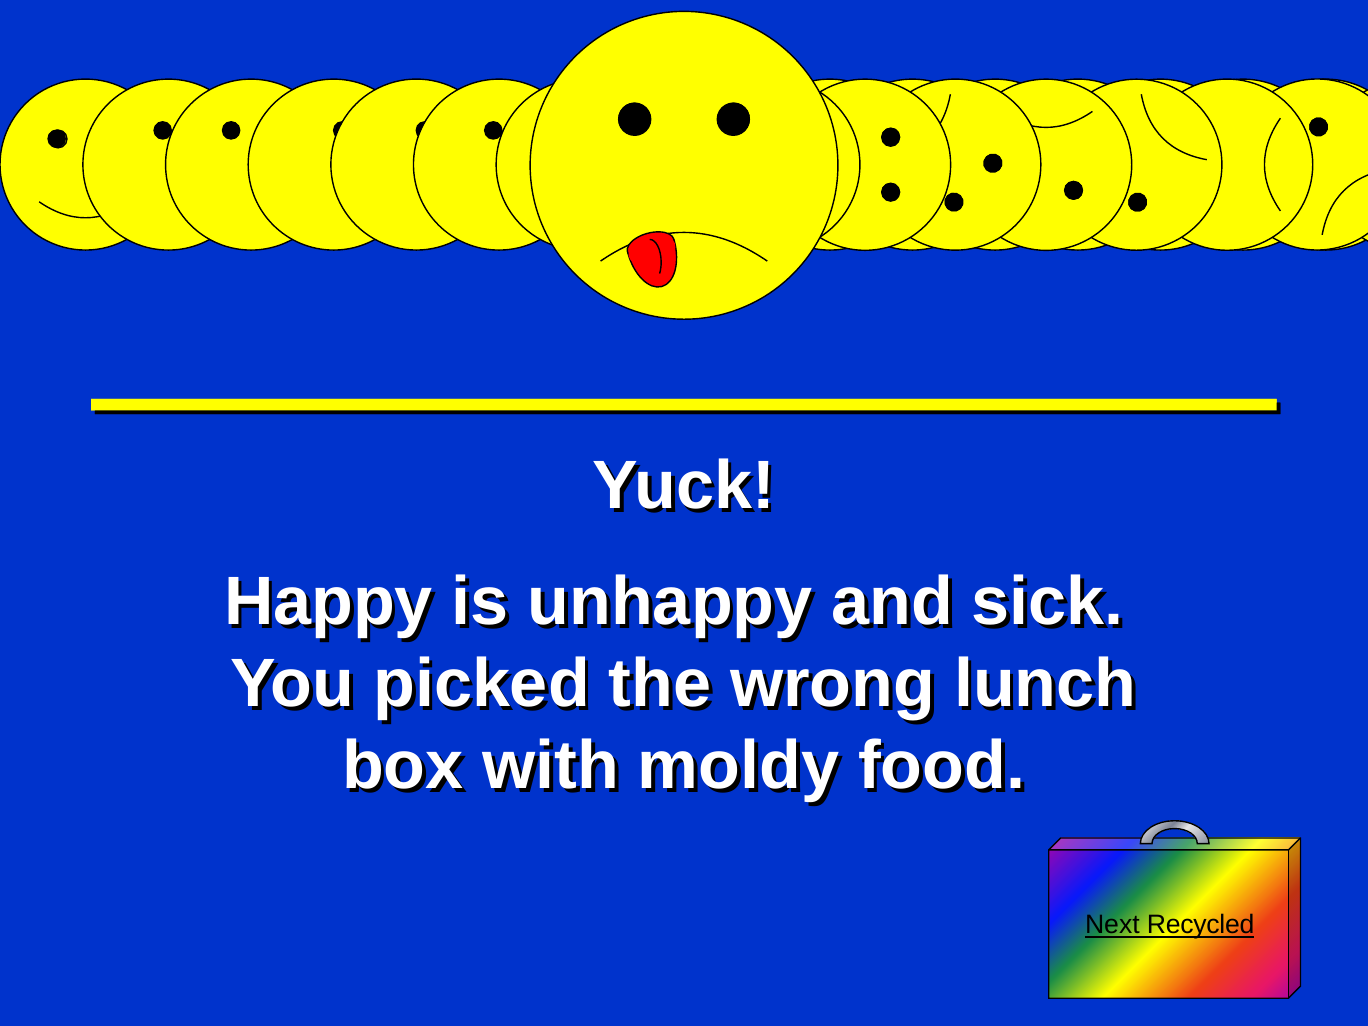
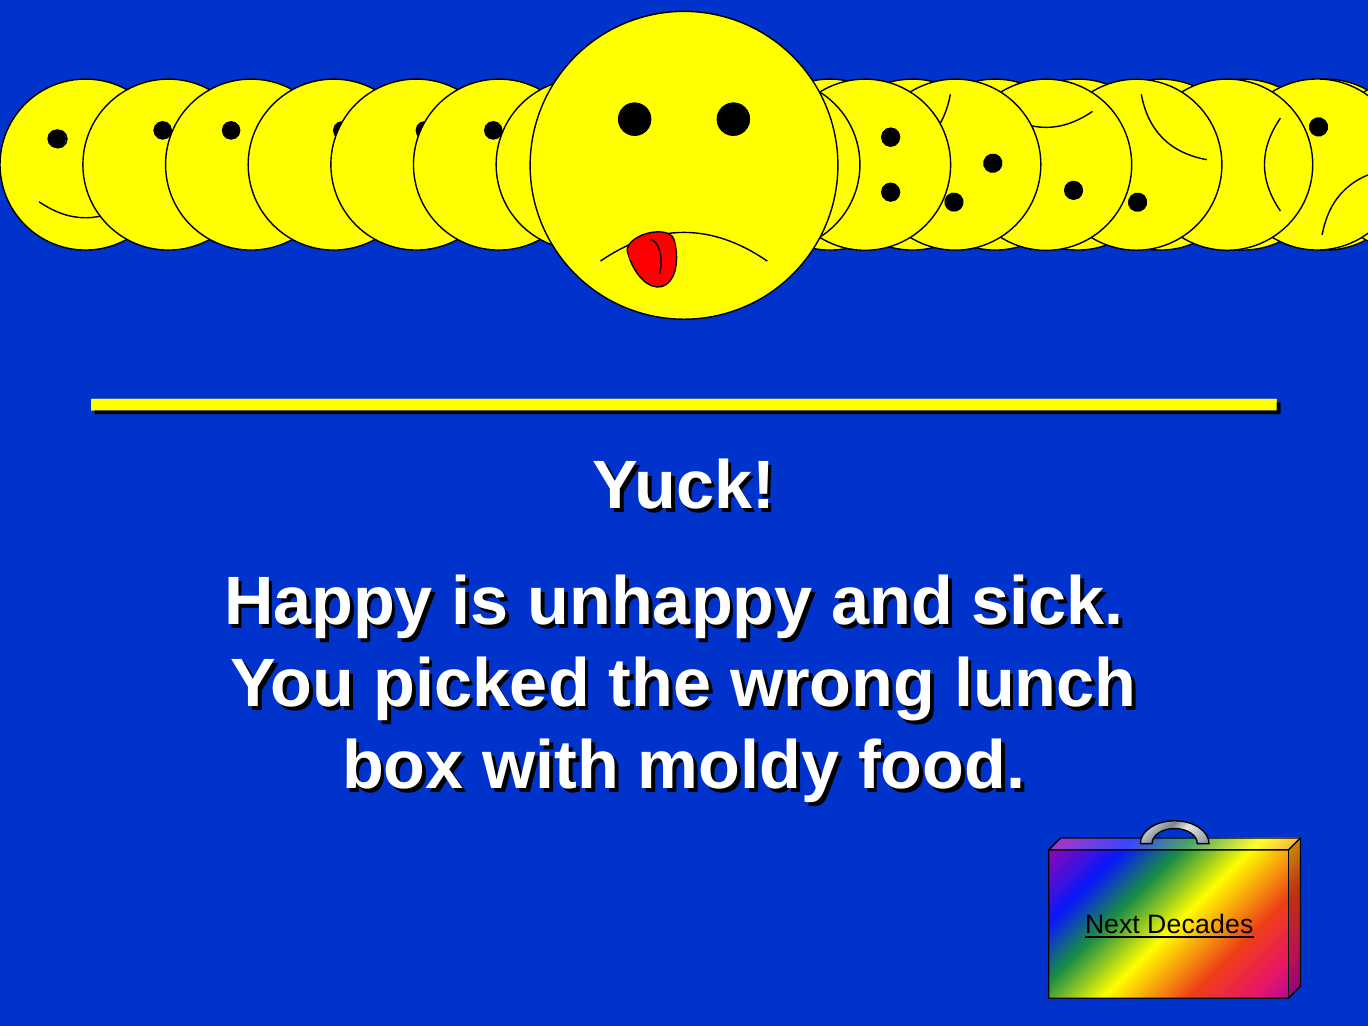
Recycled: Recycled -> Decades
